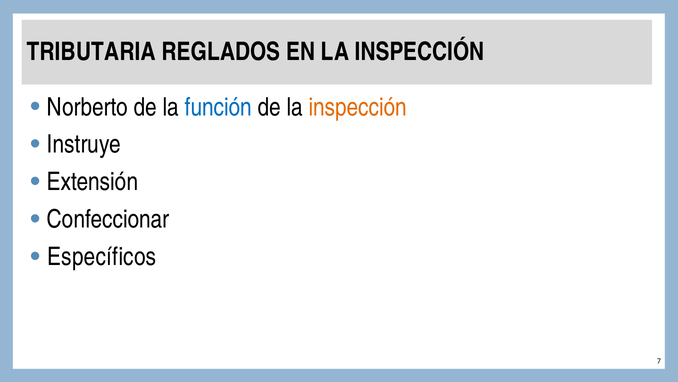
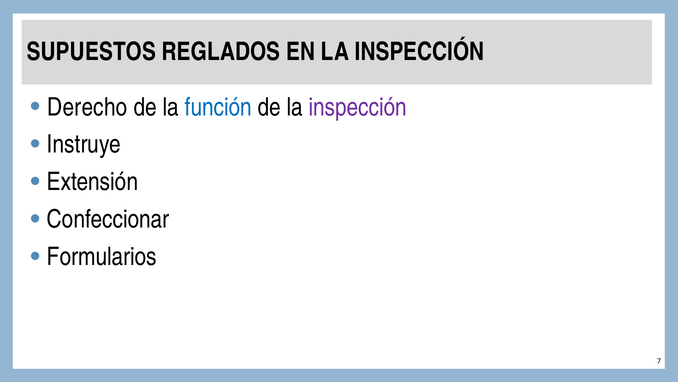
TRIBUTARIA: TRIBUTARIA -> SUPUESTOS
Norberto: Norberto -> Derecho
inspección at (358, 107) colour: orange -> purple
Específicos: Específicos -> Formularios
